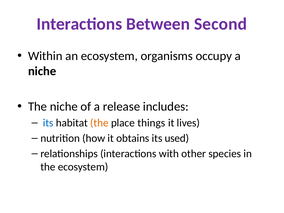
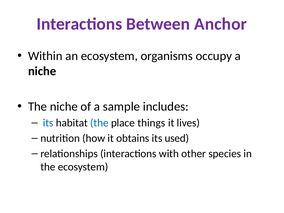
Second: Second -> Anchor
release: release -> sample
the at (99, 123) colour: orange -> blue
